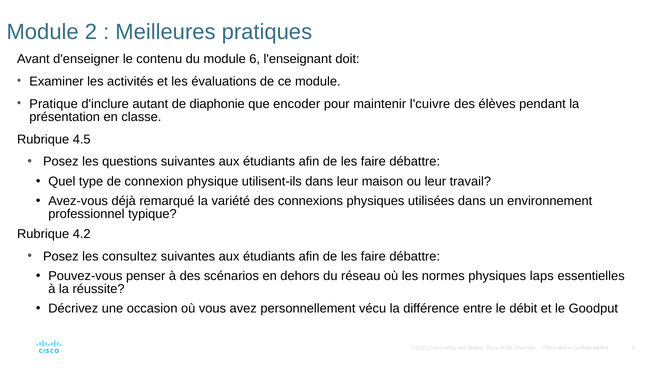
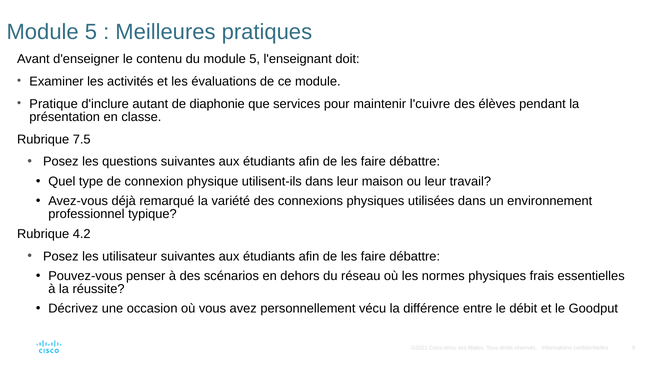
2 at (91, 32): 2 -> 5
du module 6: 6 -> 5
encoder: encoder -> services
4.5: 4.5 -> 7.5
consultez: consultez -> utilisateur
laps: laps -> frais
